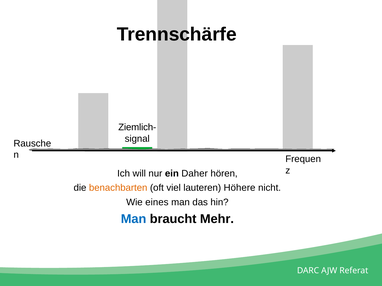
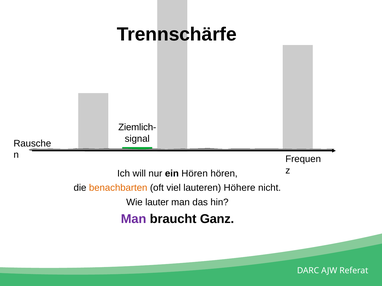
ein Daher: Daher -> Hören
eines: eines -> lauter
Man at (134, 219) colour: blue -> purple
Mehr: Mehr -> Ganz
